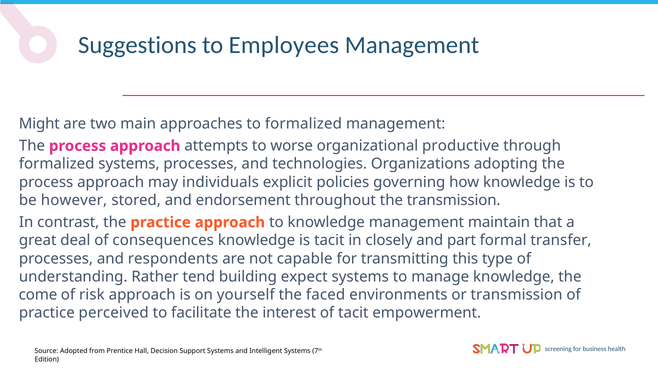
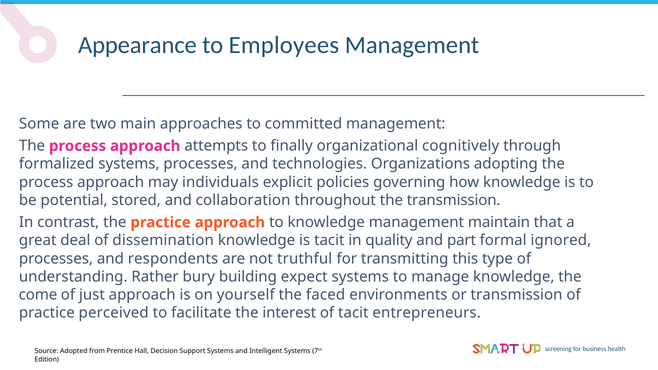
Suggestions: Suggestions -> Appearance
Might: Might -> Some
to formalized: formalized -> committed
worse: worse -> finally
productive: productive -> cognitively
however: however -> potential
endorsement: endorsement -> collaboration
consequences: consequences -> dissemination
closely: closely -> quality
transfer: transfer -> ignored
capable: capable -> truthful
tend: tend -> bury
risk: risk -> just
empowerment: empowerment -> entrepreneurs
